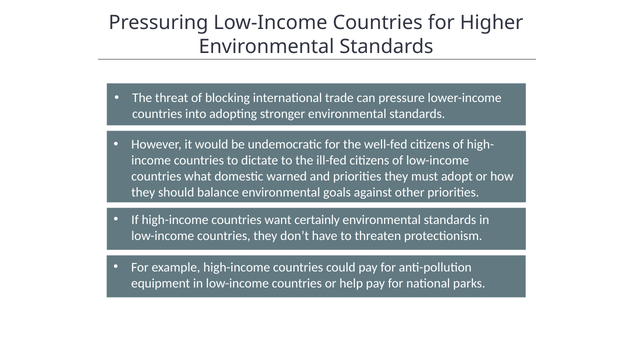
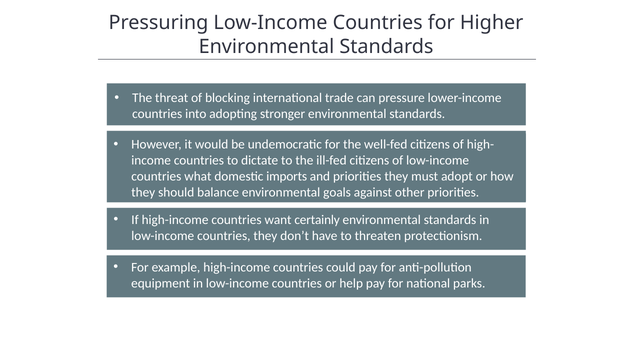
warned: warned -> imports
